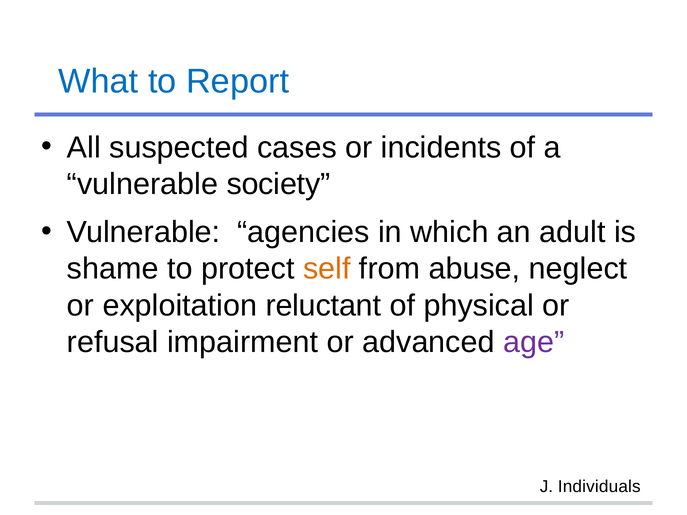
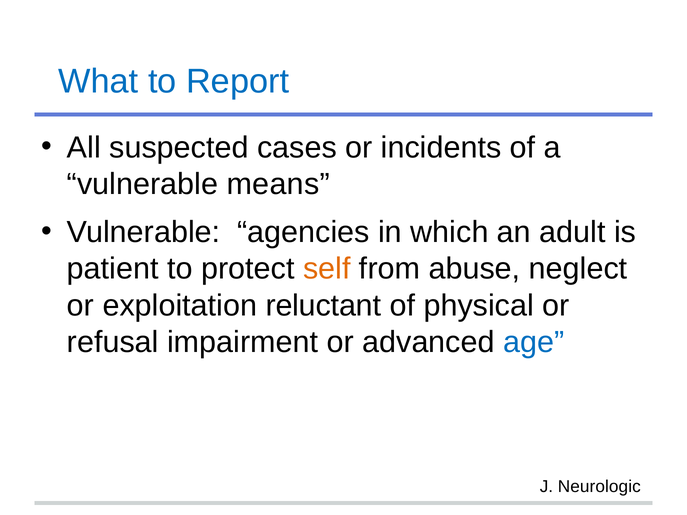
society: society -> means
shame: shame -> patient
age colour: purple -> blue
Individuals: Individuals -> Neurologic
